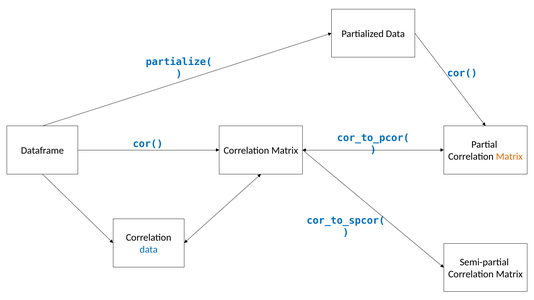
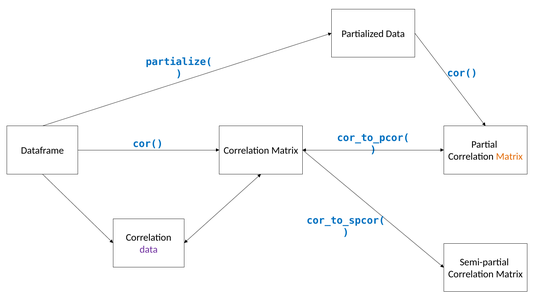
data at (149, 250) colour: blue -> purple
